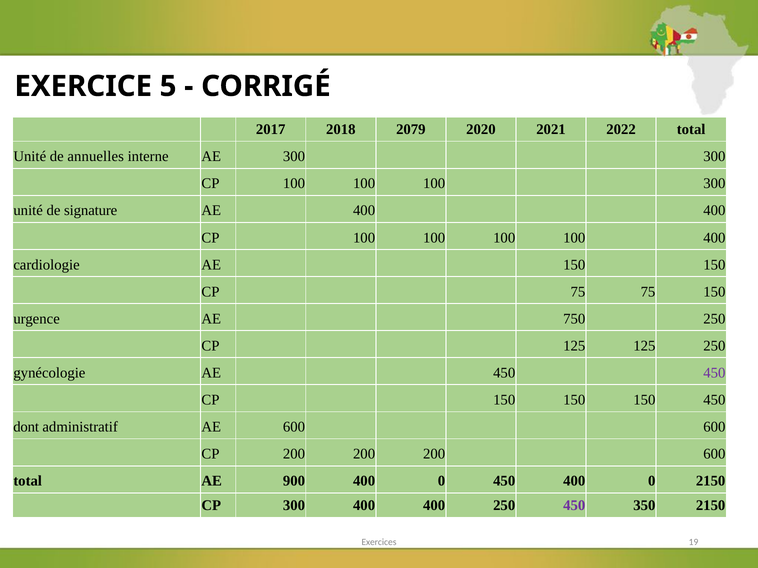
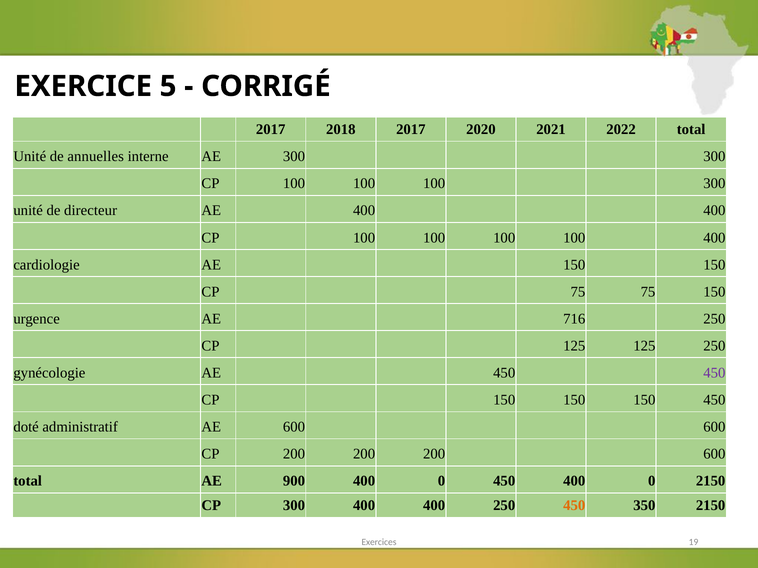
2018 2079: 2079 -> 2017
signature: signature -> directeur
750: 750 -> 716
dont: dont -> doté
450 at (574, 506) colour: purple -> orange
